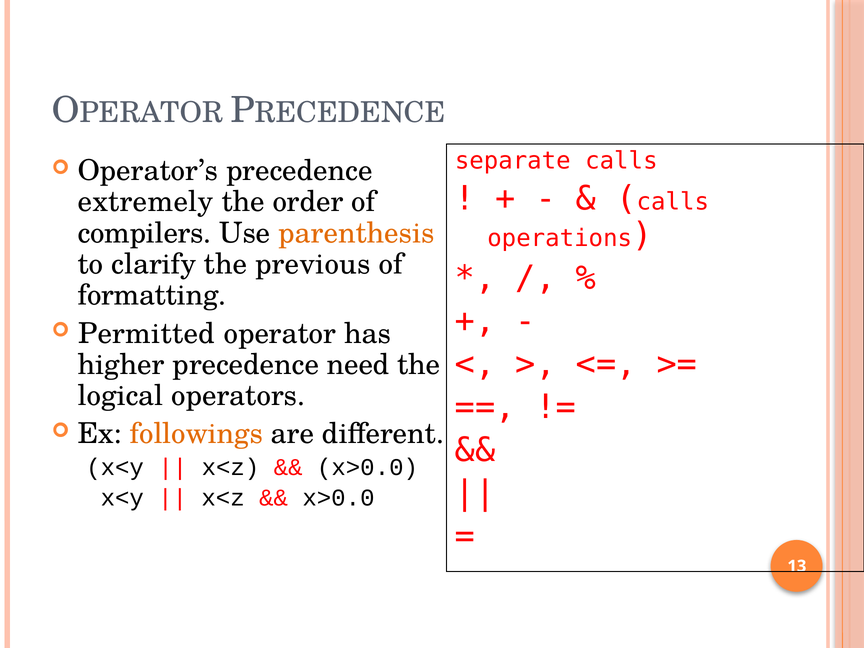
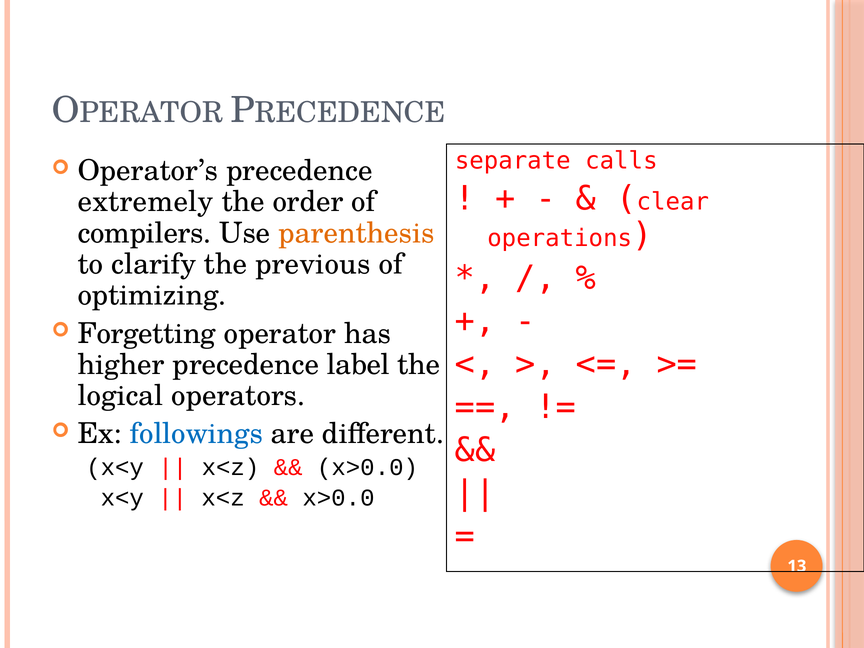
calls at (673, 202): calls -> clear
formatting: formatting -> optimizing
Permitted: Permitted -> Forgetting
need: need -> label
followings colour: orange -> blue
